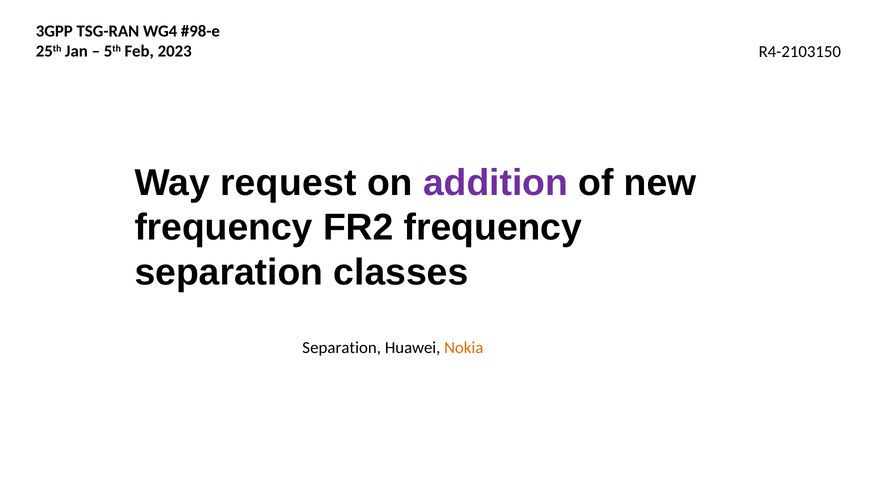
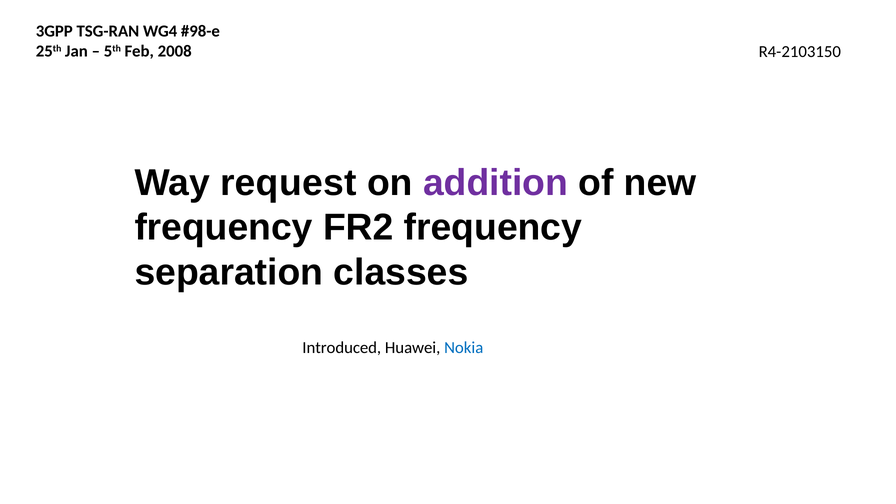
2023: 2023 -> 2008
Separation at (342, 348): Separation -> Introduced
Nokia colour: orange -> blue
